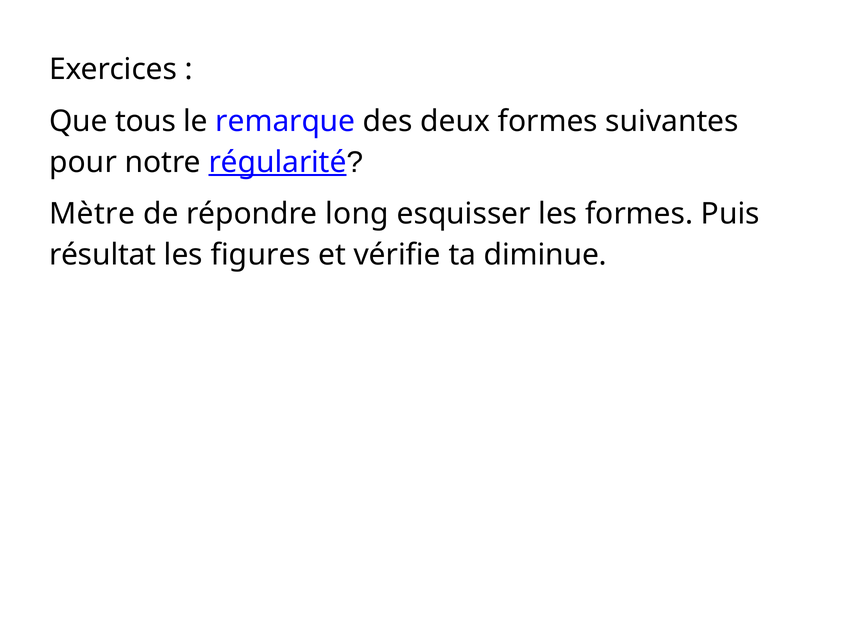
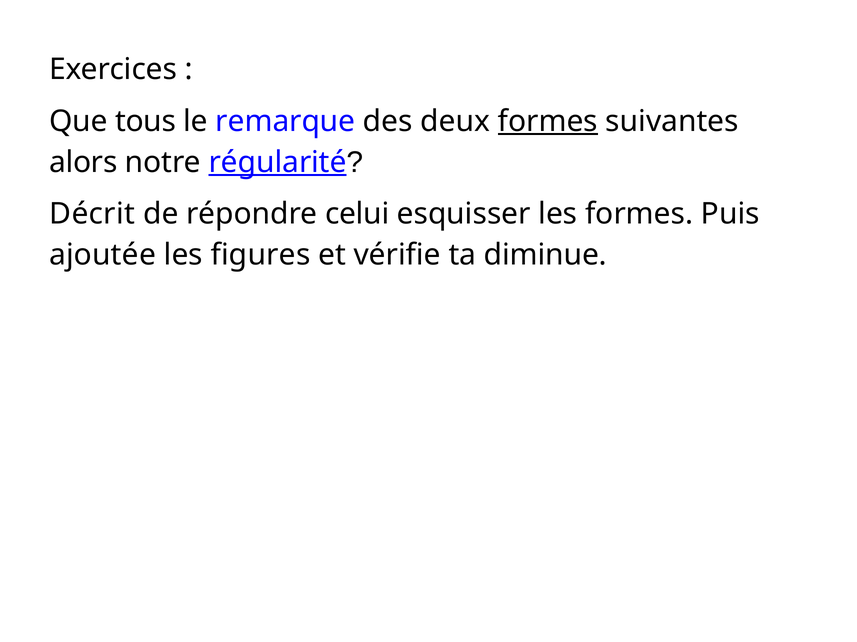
formes at (548, 121) underline: none -> present
pour: pour -> alors
Mètre: Mètre -> Décrit
long: long -> celui
résultat: résultat -> ajoutée
